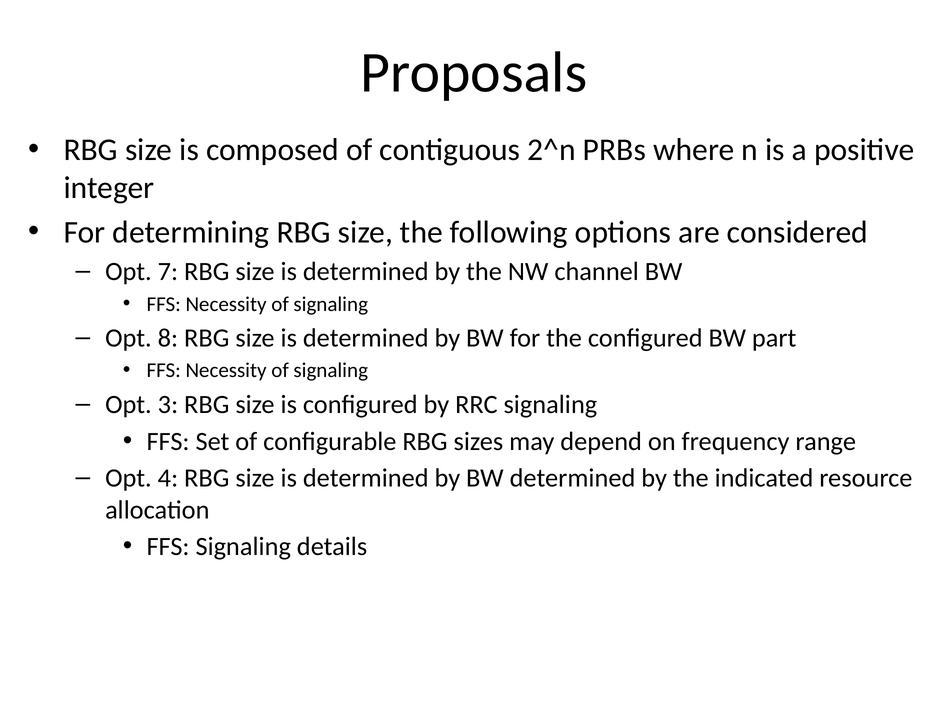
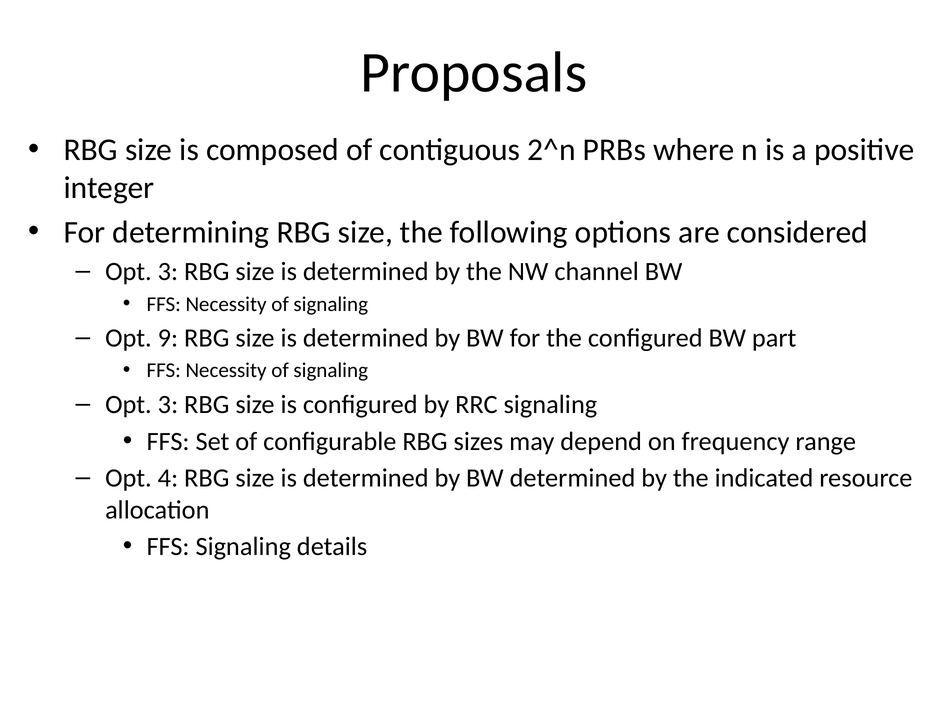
7 at (168, 272): 7 -> 3
8: 8 -> 9
